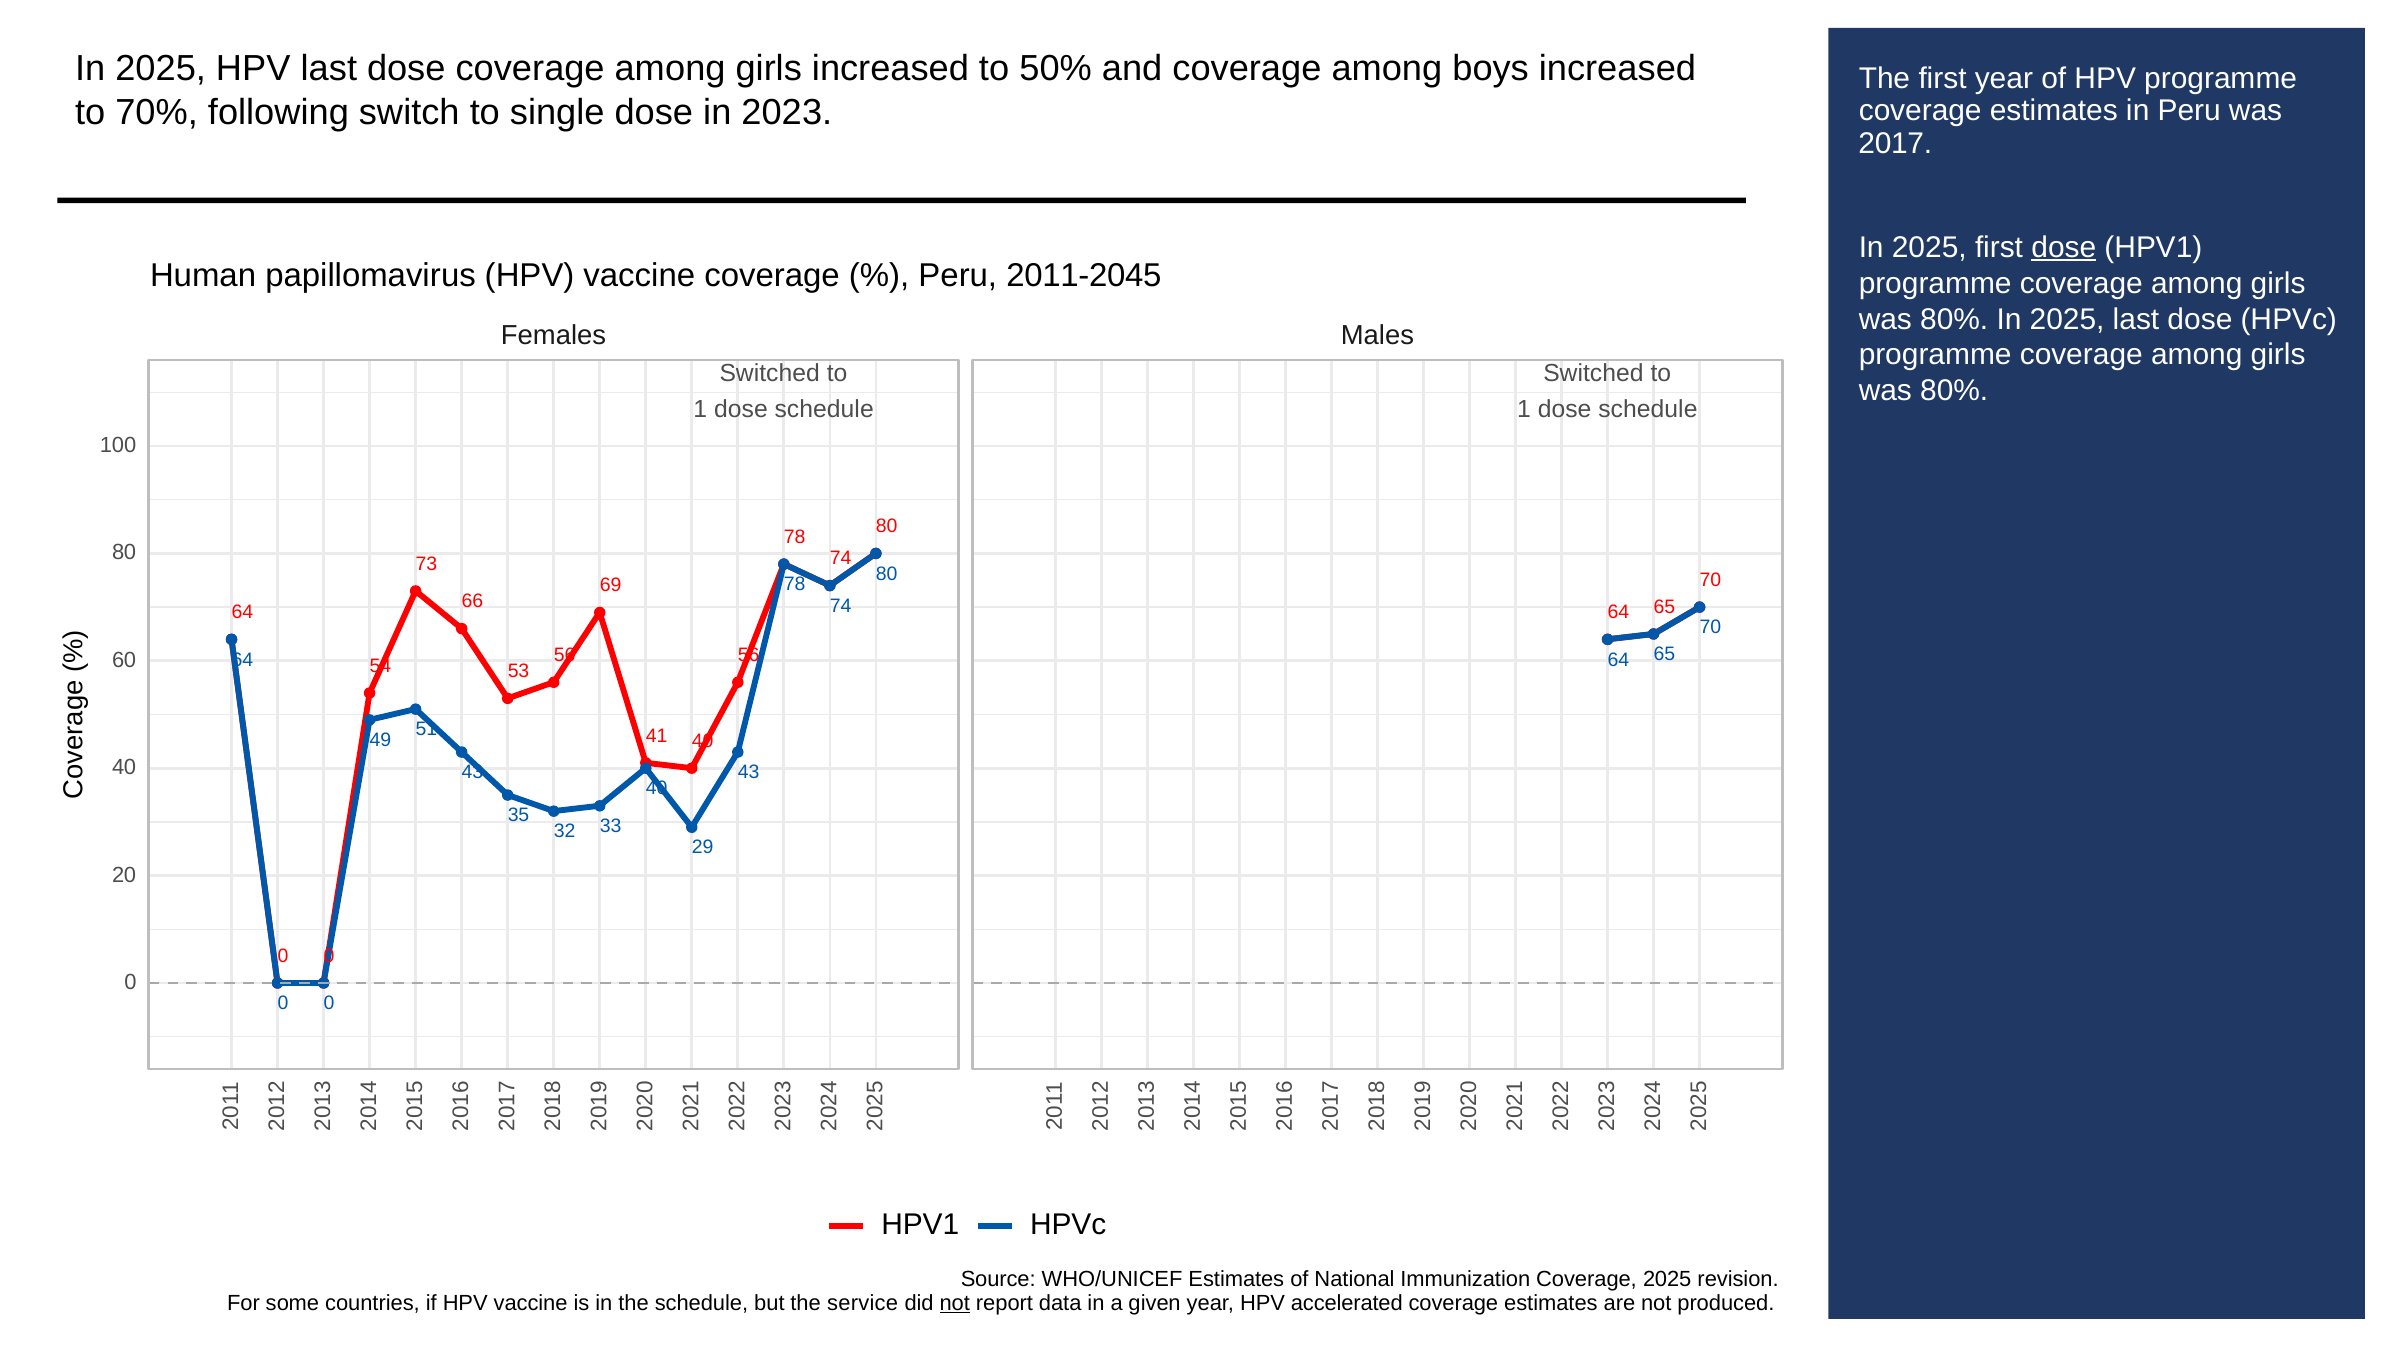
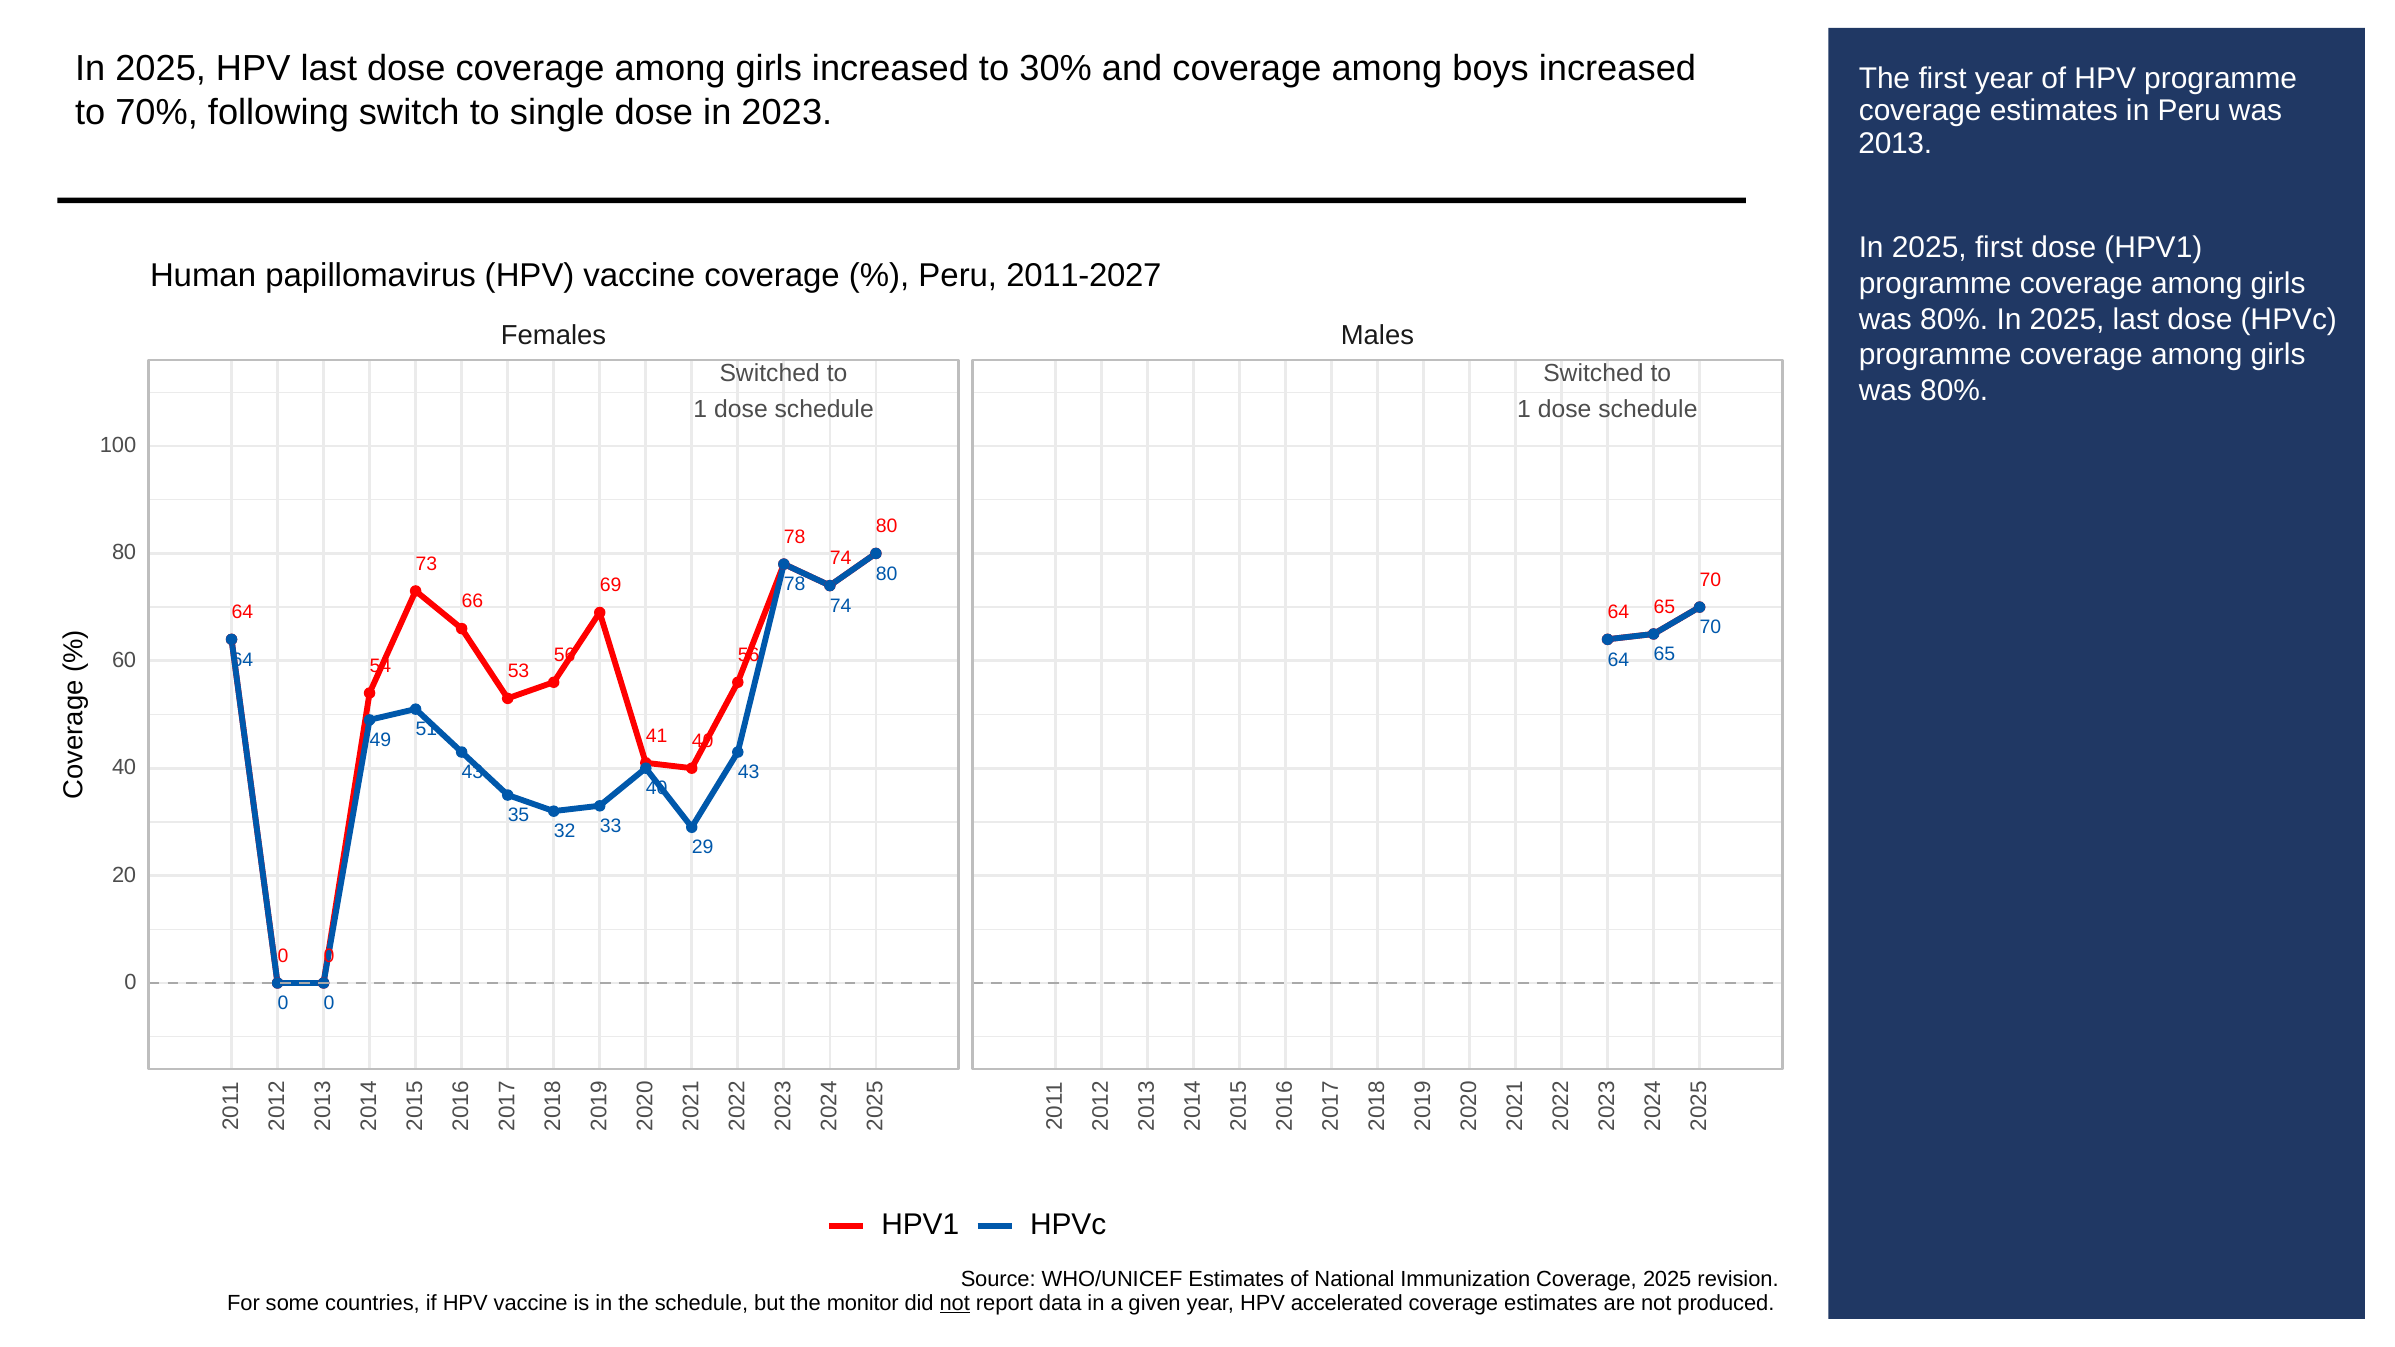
50%: 50% -> 30%
2017: 2017 -> 2013
dose at (2064, 247) underline: present -> none
2011-2045: 2011-2045 -> 2011-2027
service: service -> monitor
